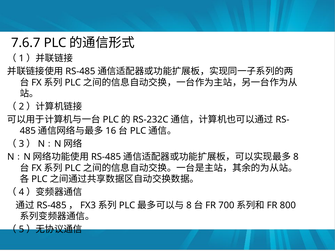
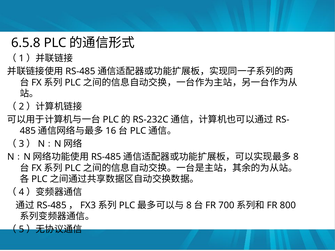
7.6.7: 7.6.7 -> 6.5.8
